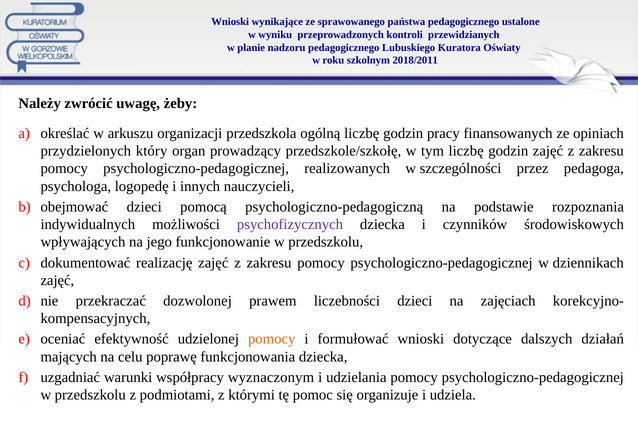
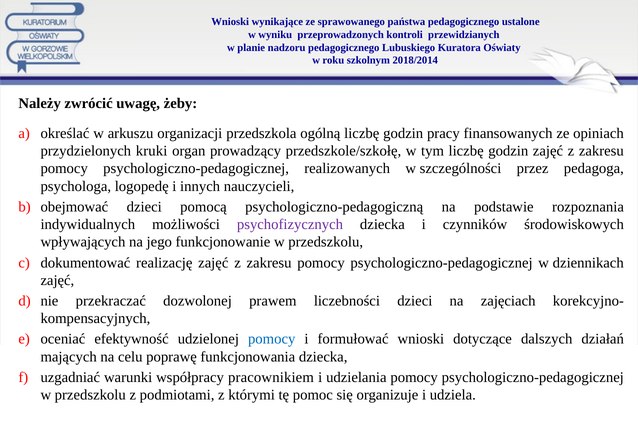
2018/2011: 2018/2011 -> 2018/2014
który: który -> kruki
pomocy at (272, 340) colour: orange -> blue
wyznaczonym: wyznaczonym -> pracownikiem
